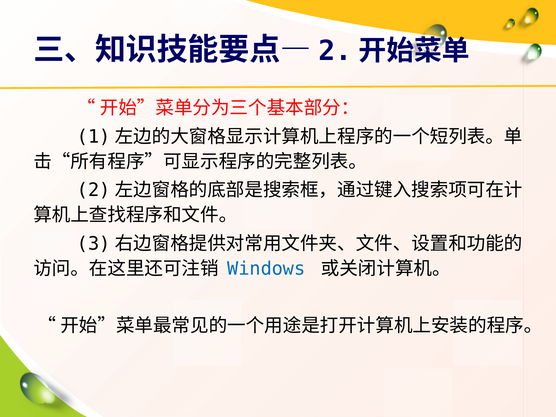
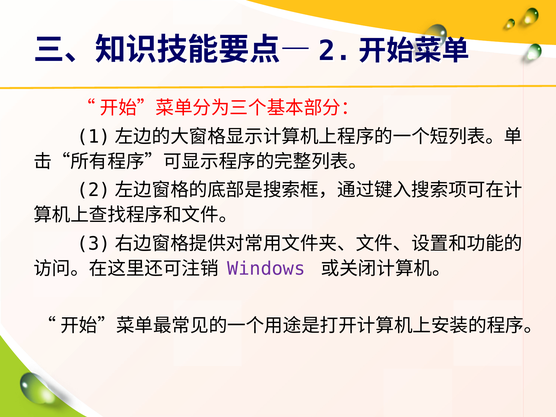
Windows colour: blue -> purple
